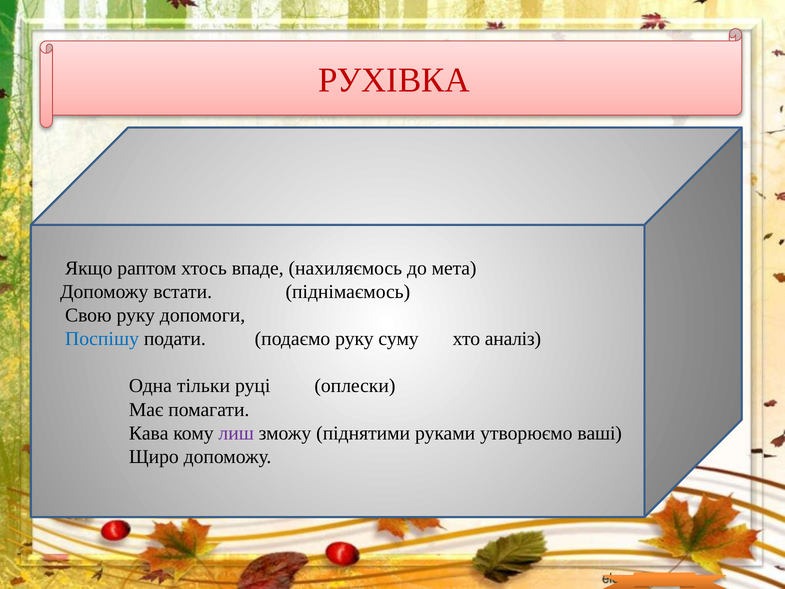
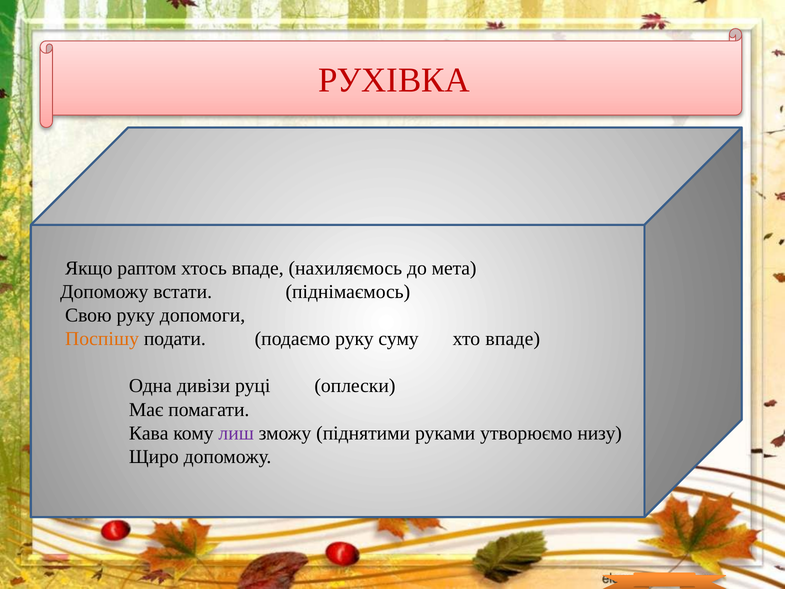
Поспішу colour: blue -> orange
хто аналіз: аналіз -> впаде
тільки: тільки -> дивізи
ваші: ваші -> низу
